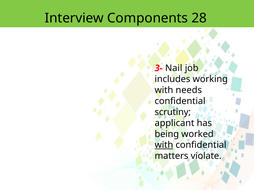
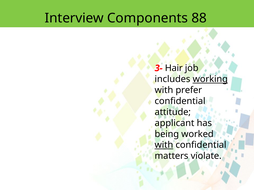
28: 28 -> 88
Nail: Nail -> Hair
working underline: none -> present
needs: needs -> prefer
scrutiny: scrutiny -> attitude
